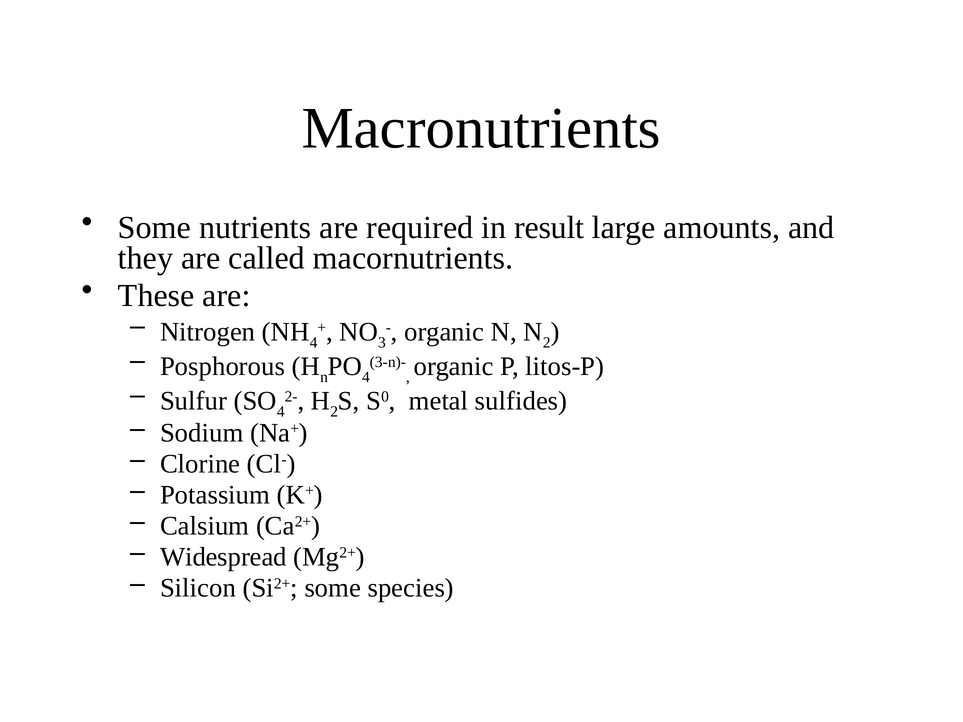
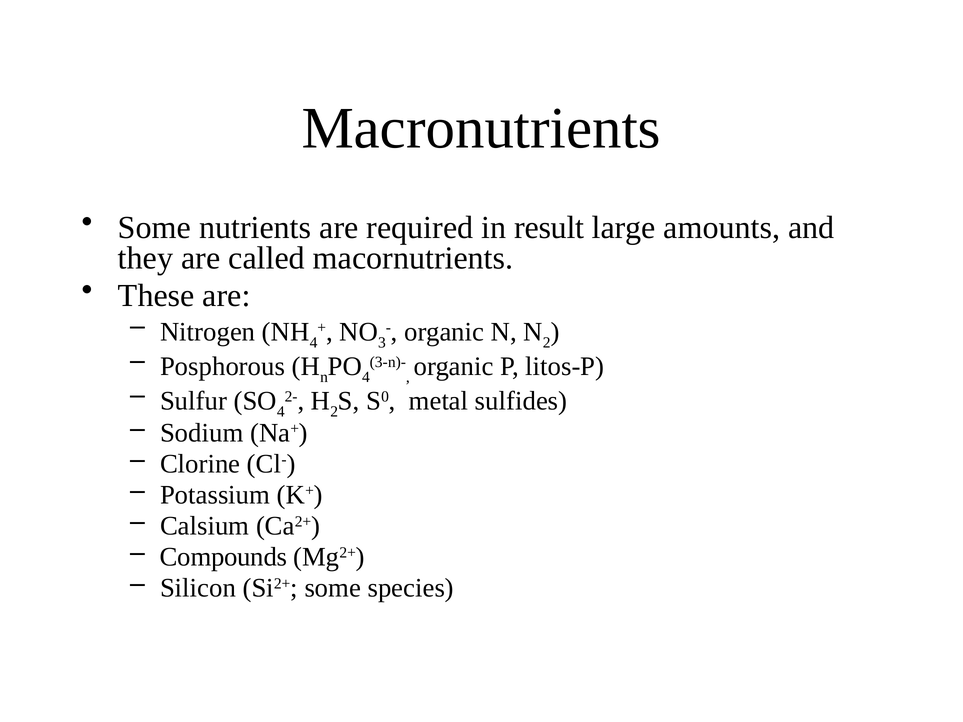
Widespread: Widespread -> Compounds
